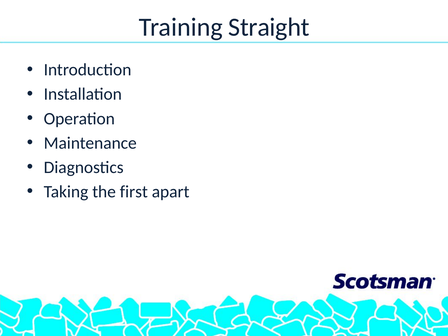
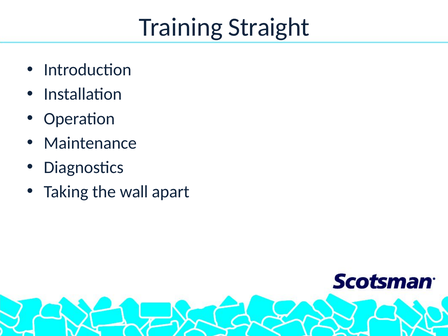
first: first -> wall
